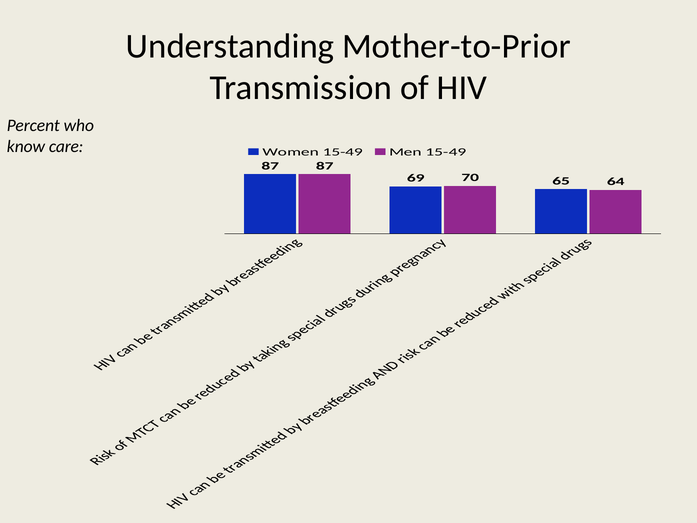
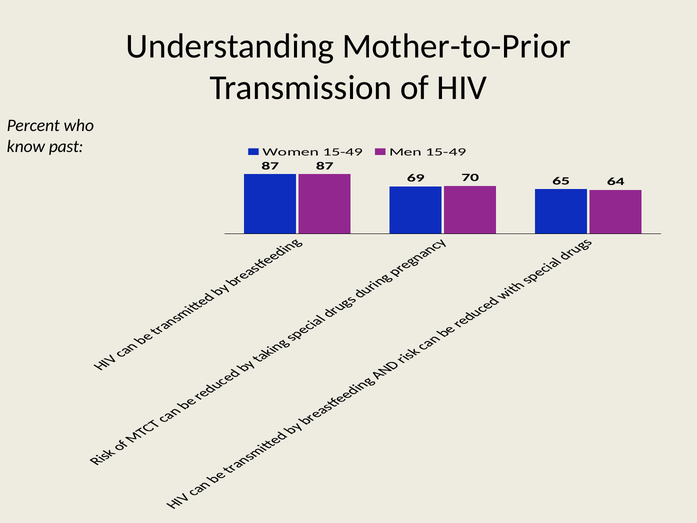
care: care -> past
